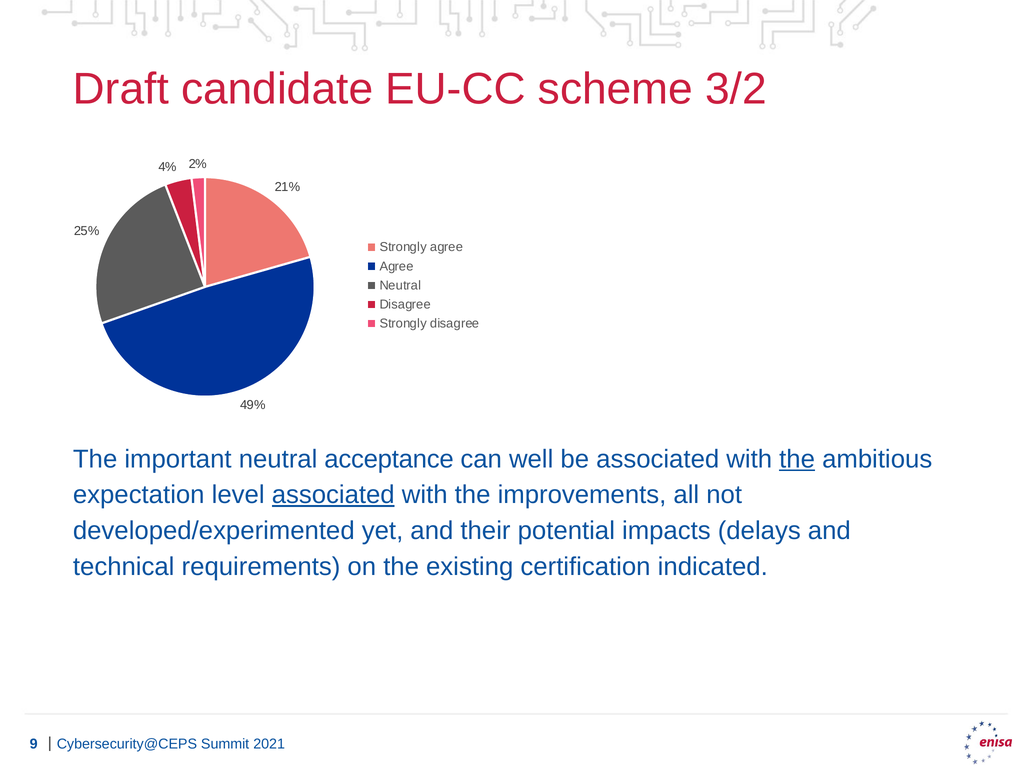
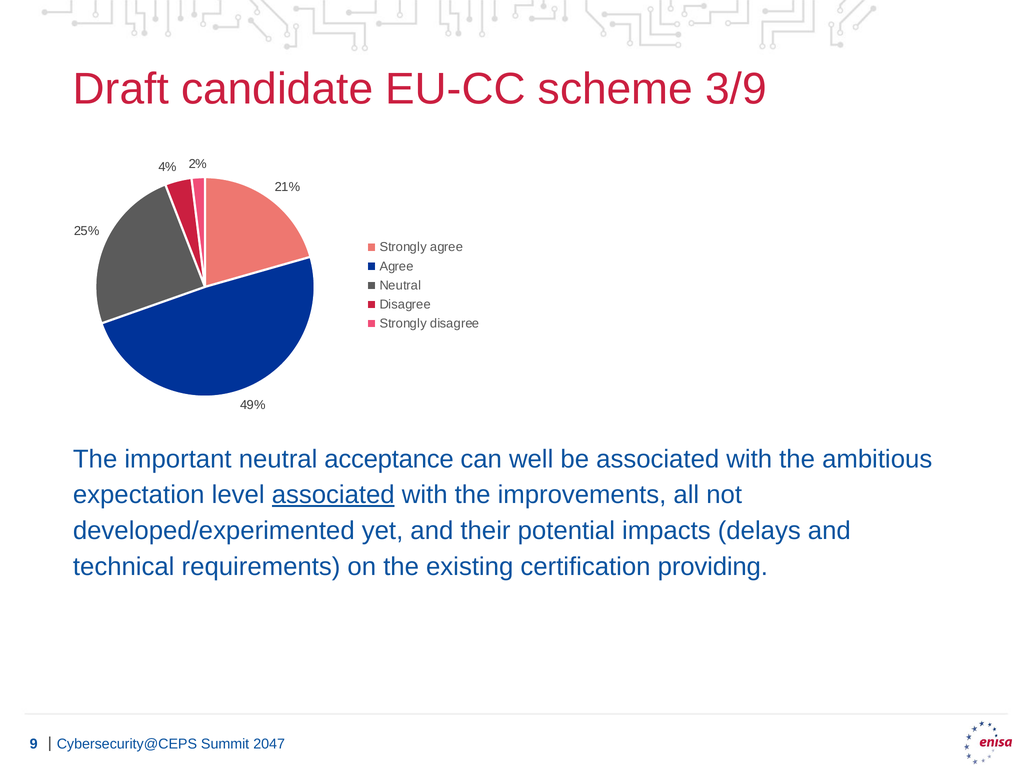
3/2: 3/2 -> 3/9
the at (797, 459) underline: present -> none
indicated: indicated -> providing
2021: 2021 -> 2047
